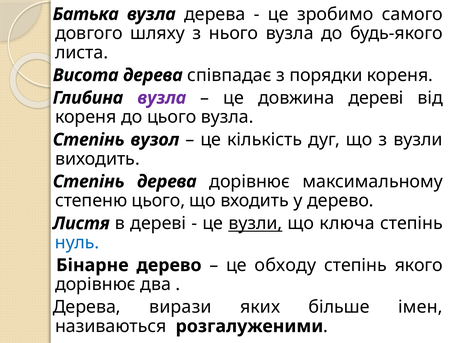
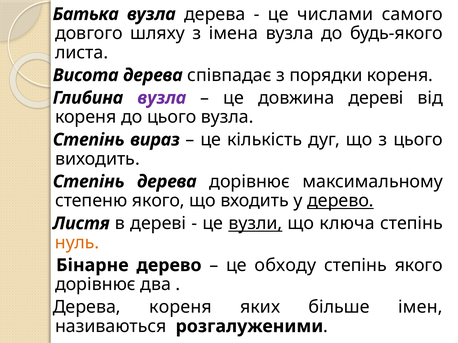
зробимо: зробимо -> числами
нього: нього -> імена
вузол: вузол -> вираз
з вузли: вузли -> цього
степеню цього: цього -> якого
дерево at (340, 201) underline: none -> present
нуль colour: blue -> orange
Дерева вирази: вирази -> кореня
